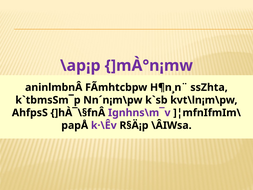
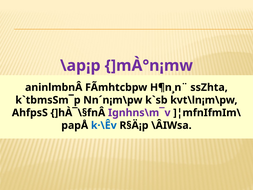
k·\Êv colour: purple -> blue
